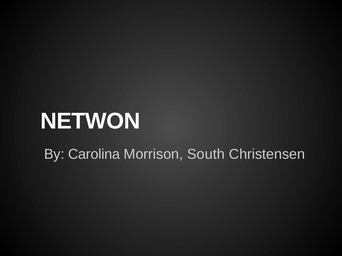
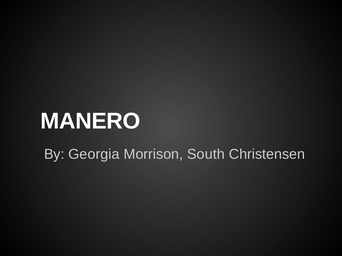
NETWON: NETWON -> MANERO
Carolina: Carolina -> Georgia
